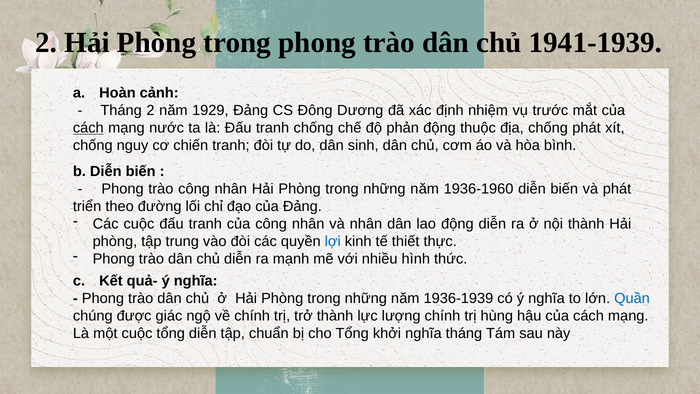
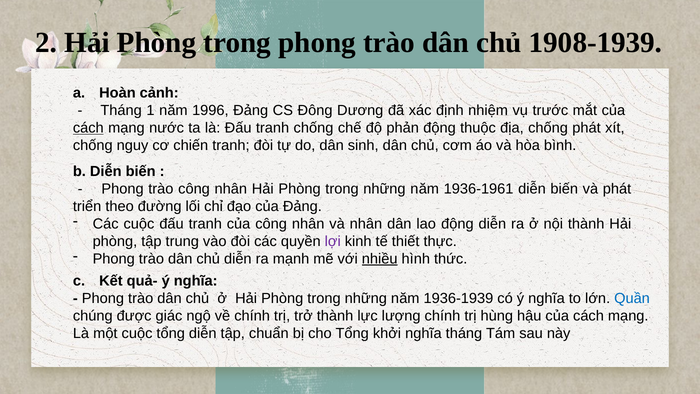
1941-1939: 1941-1939 -> 1908-1939
Tháng 2: 2 -> 1
1929: 1929 -> 1996
1936-1960: 1936-1960 -> 1936-1961
lợi colour: blue -> purple
nhiều underline: none -> present
